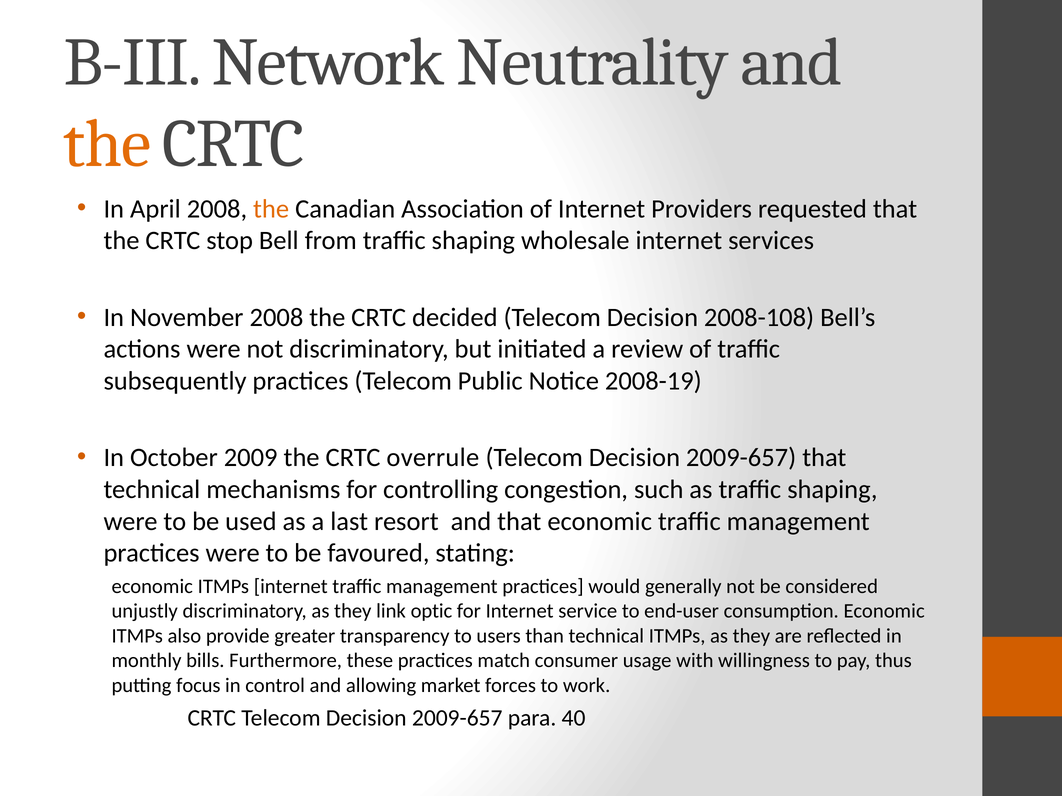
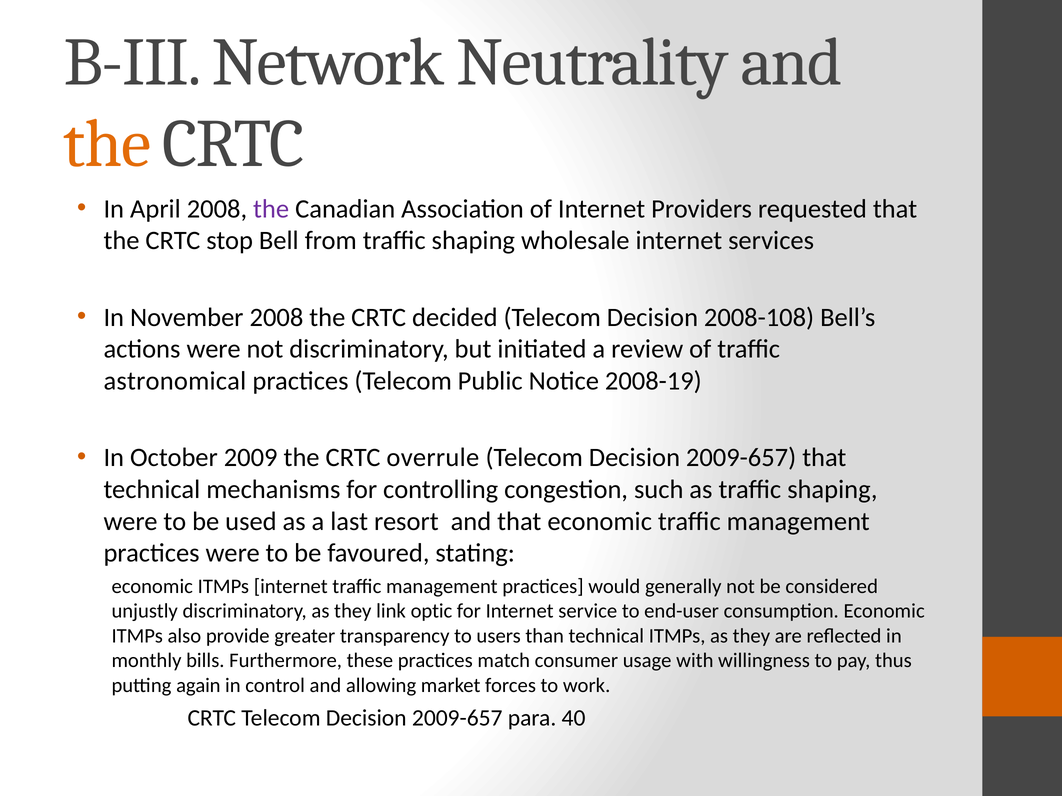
the at (271, 209) colour: orange -> purple
subsequently: subsequently -> astronomical
focus: focus -> again
